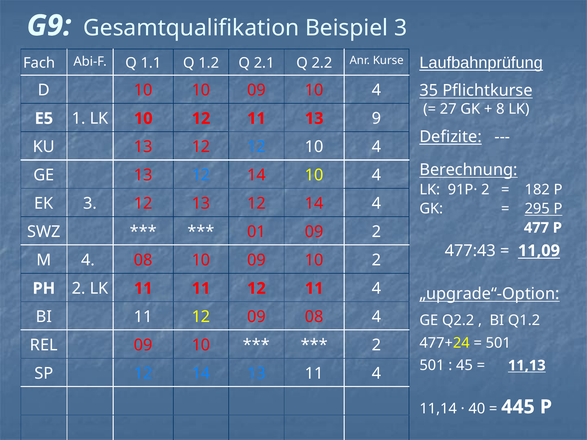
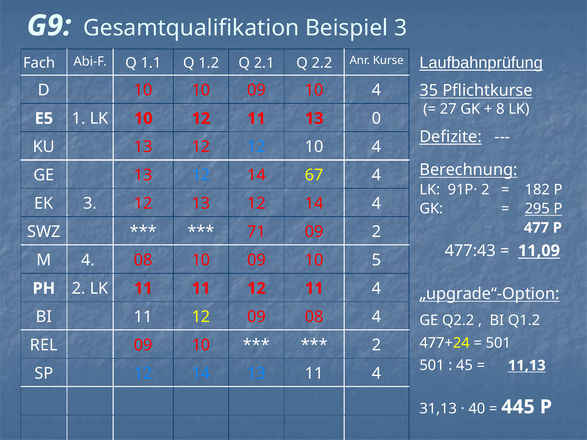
9: 9 -> 0
14 10: 10 -> 67
01: 01 -> 71
10 2: 2 -> 5
11,14: 11,14 -> 31,13
